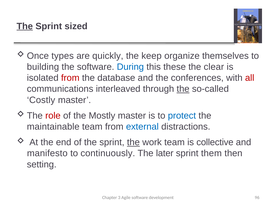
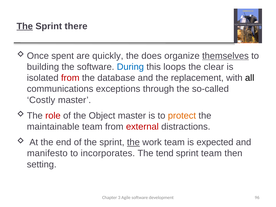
sized: sized -> there
types: types -> spent
keep: keep -> does
themselves underline: none -> present
these: these -> loops
conferences: conferences -> replacement
all colour: red -> black
interleaved: interleaved -> exceptions
the at (183, 89) underline: present -> none
Mostly: Mostly -> Object
protect colour: blue -> orange
external colour: blue -> red
collective: collective -> expected
continuously: continuously -> incorporates
later: later -> tend
sprint them: them -> team
